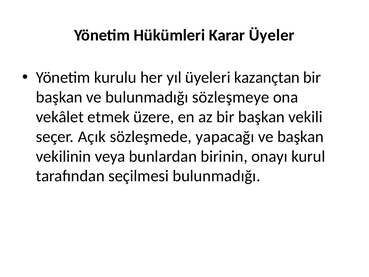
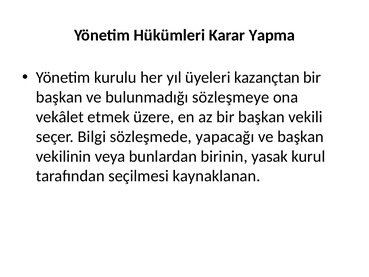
Üyeler: Üyeler -> Yapma
Açık: Açık -> Bilgi
onayı: onayı -> yasak
seçilmesi bulunmadığı: bulunmadığı -> kaynaklanan
